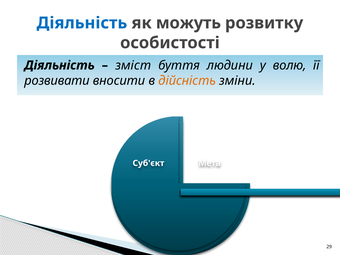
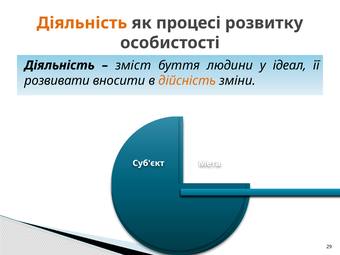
Діяльність at (82, 23) colour: blue -> orange
можуть: можуть -> процесі
волю: волю -> ідеал
